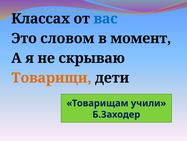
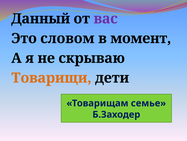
Классах: Классах -> Данный
вас colour: blue -> purple
учили: учили -> семье
